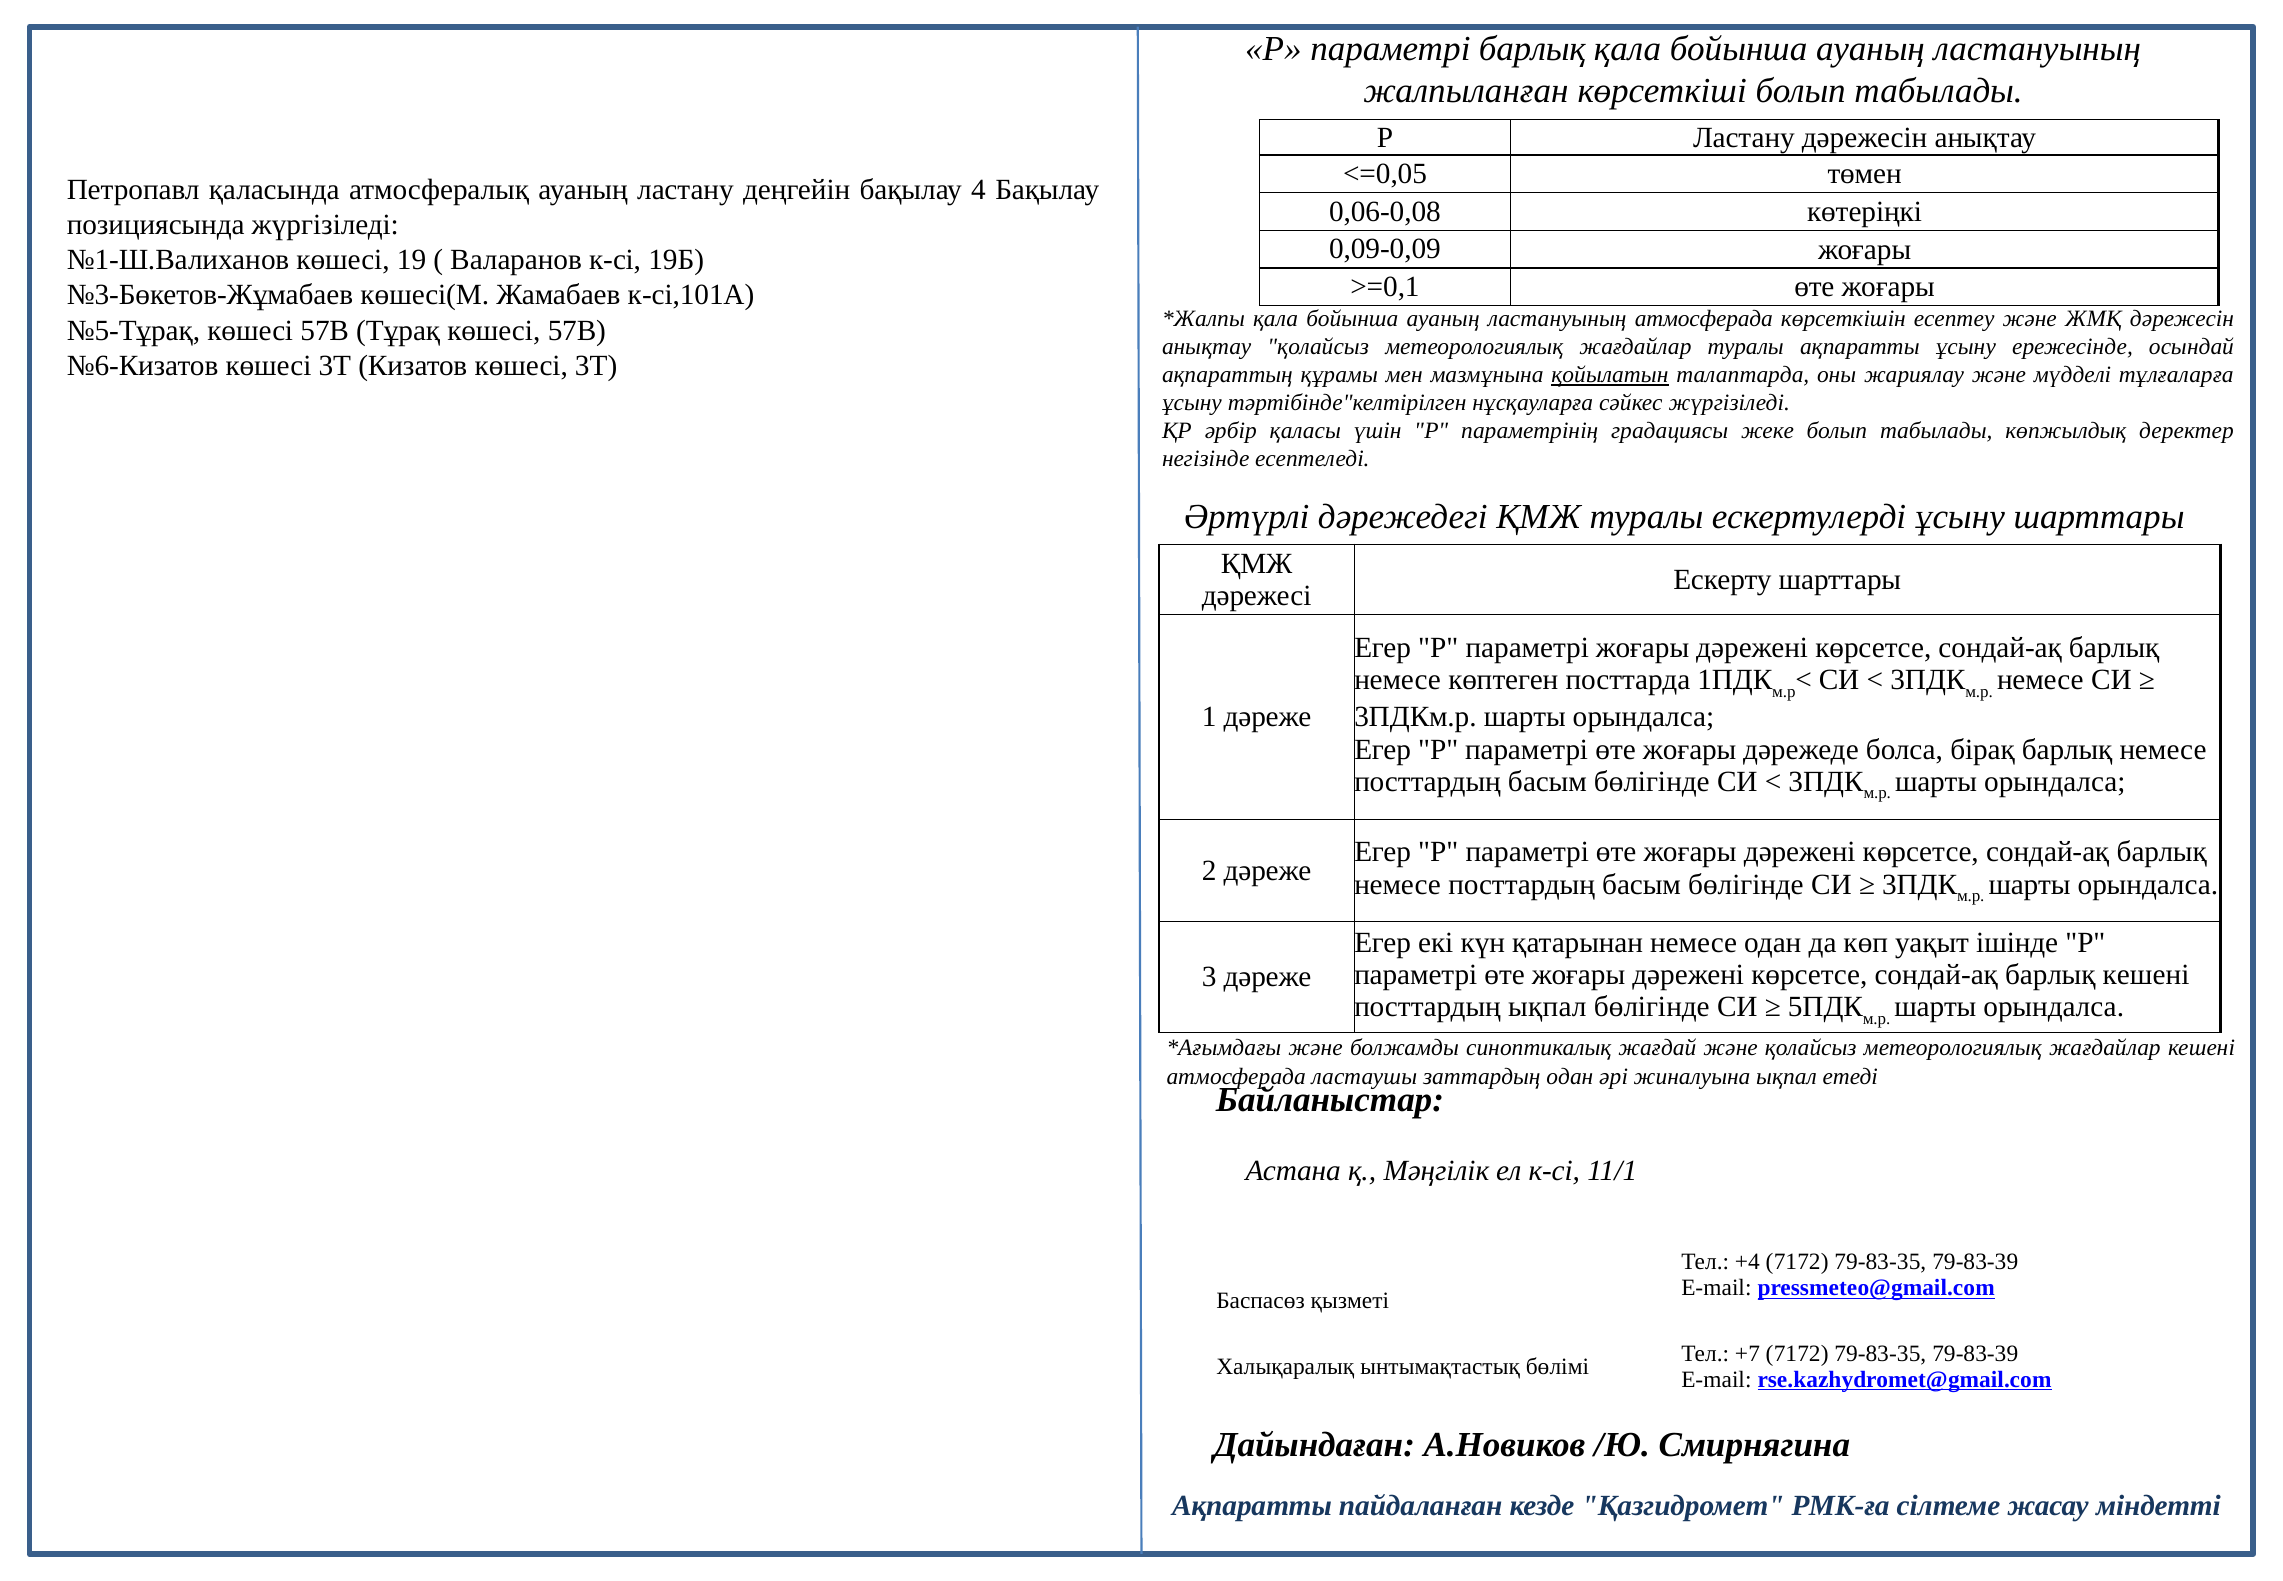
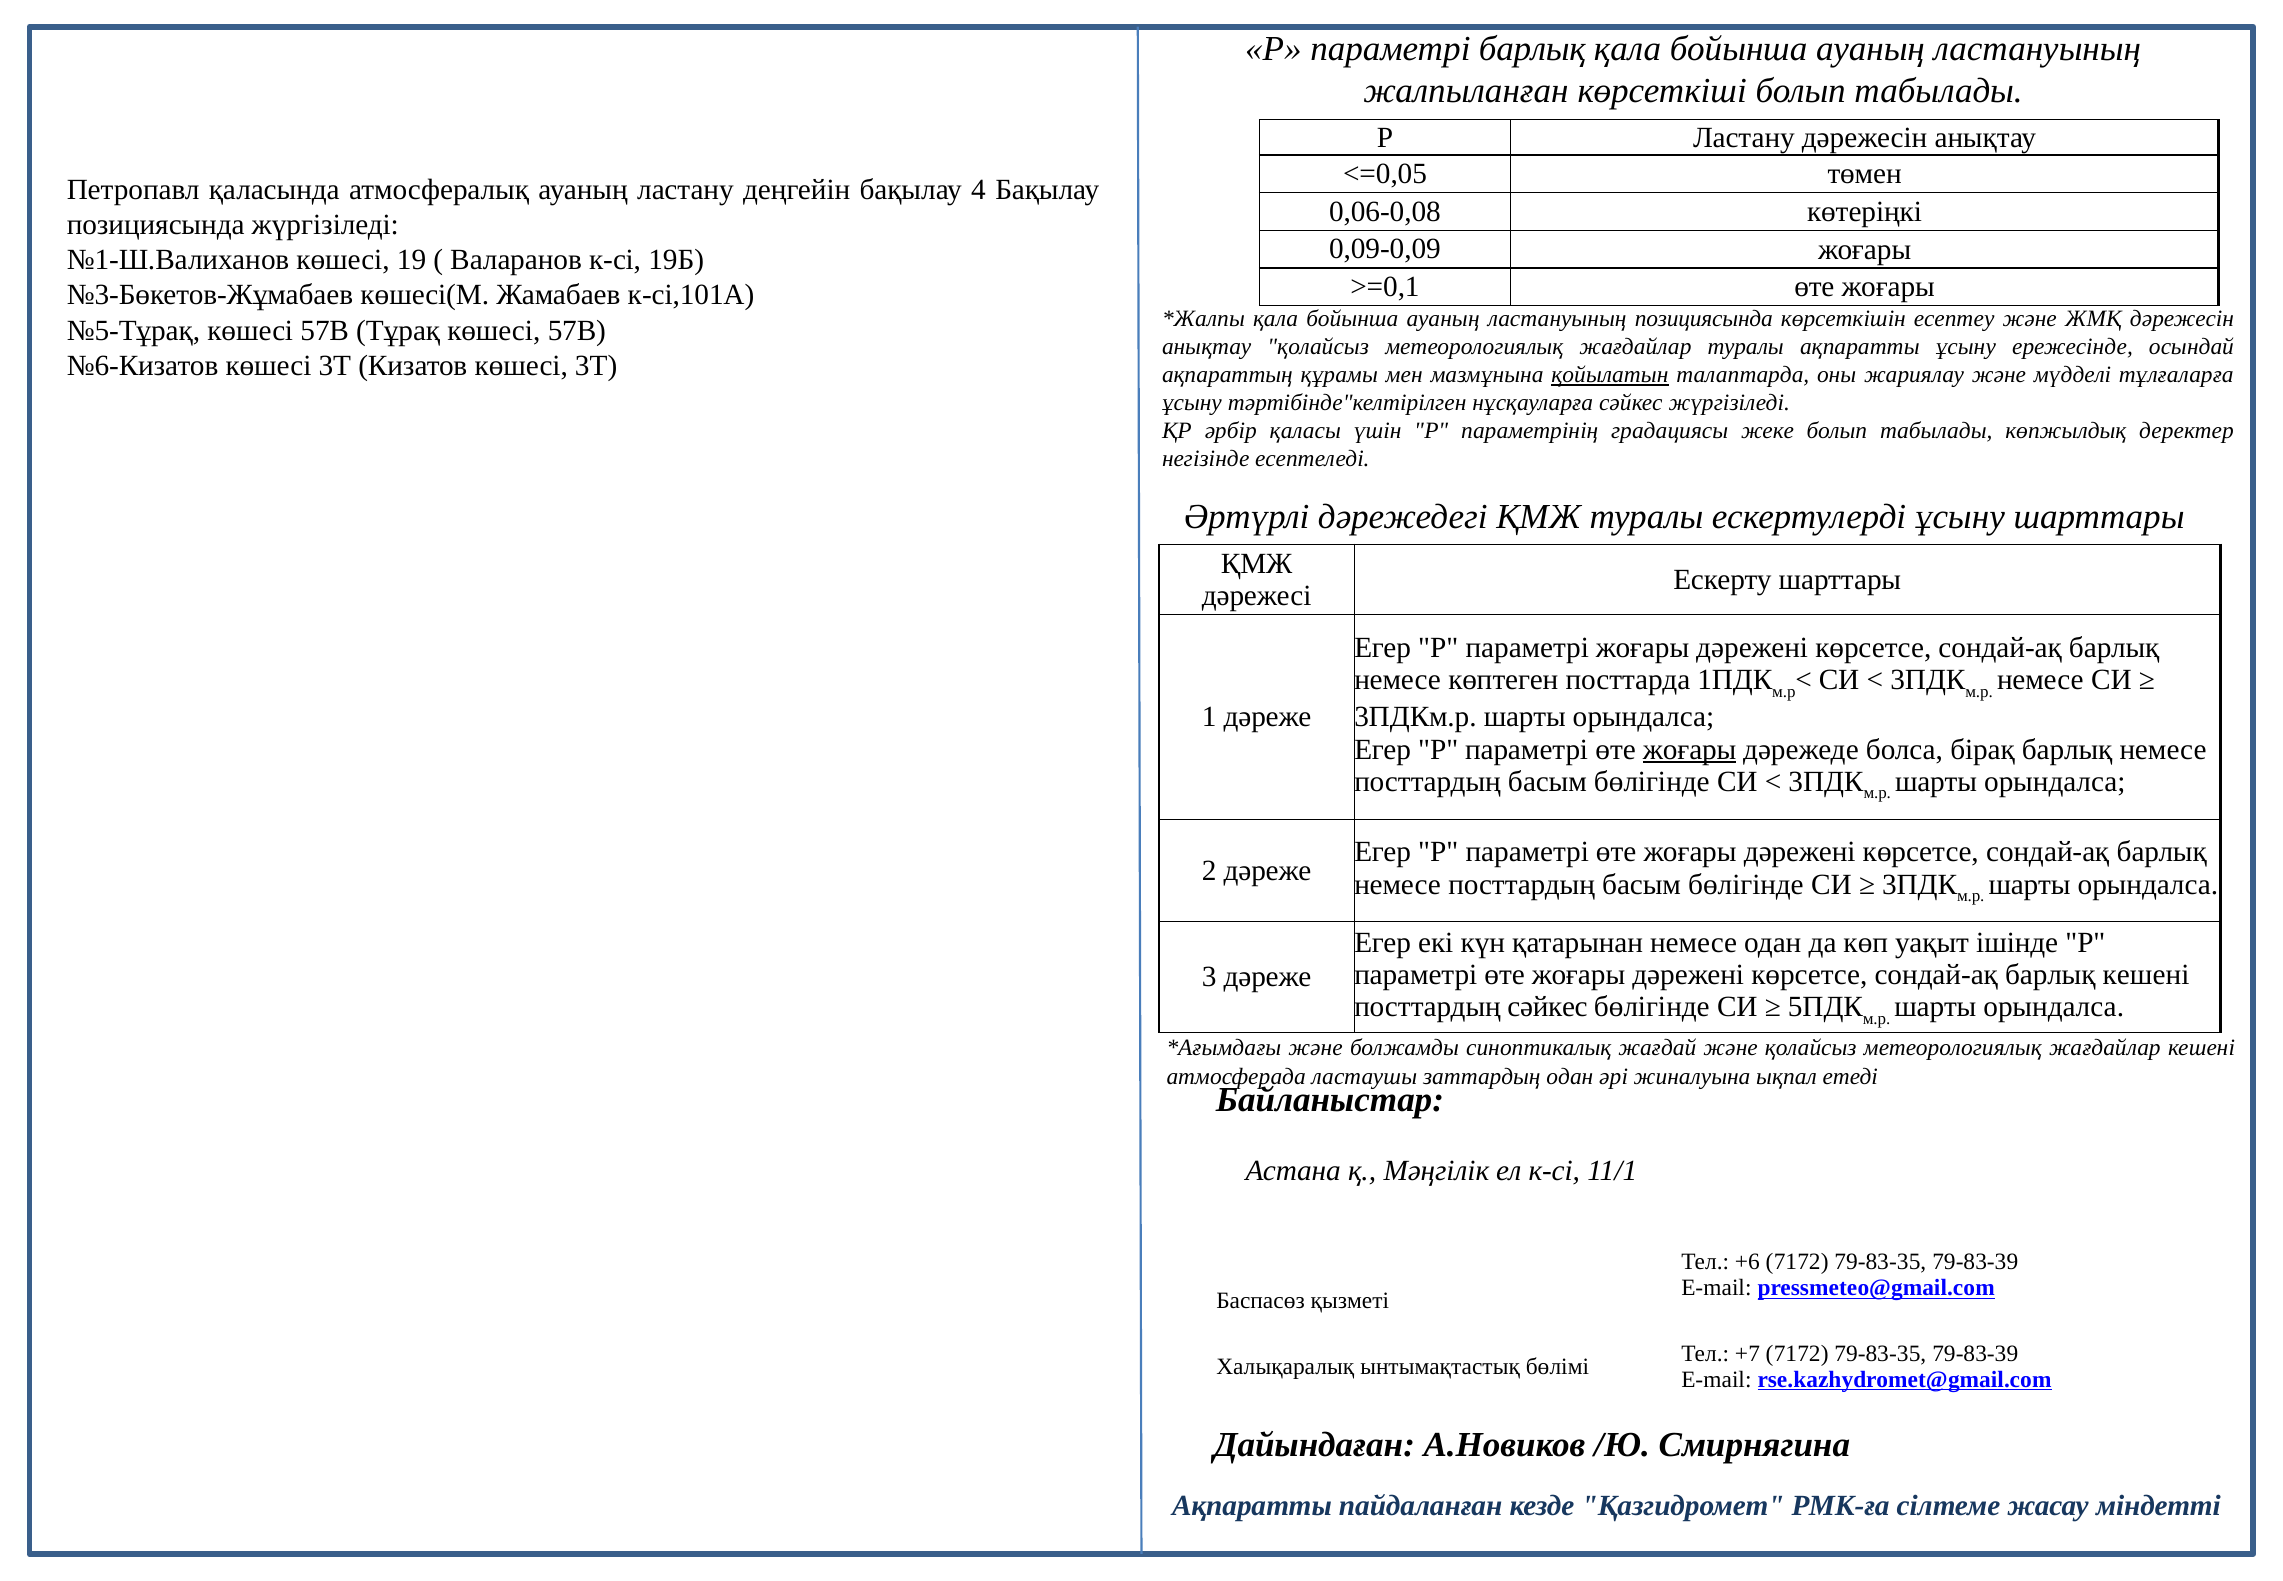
ластануының атмосферада: атмосферада -> позициясында
жоғары at (1690, 749) underline: none -> present
посттардың ықпал: ықпал -> сәйкес
+4: +4 -> +6
